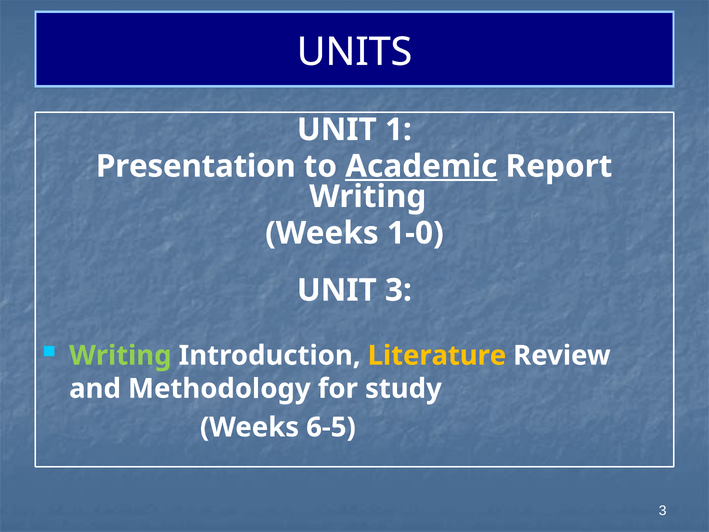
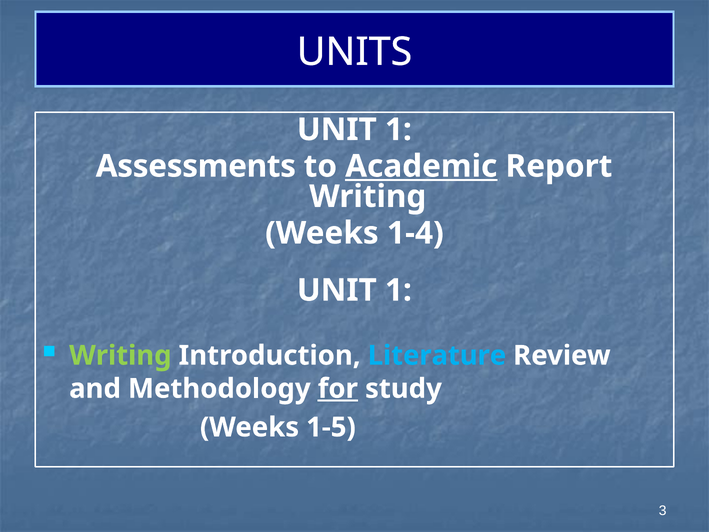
Presentation: Presentation -> Assessments
1-0: 1-0 -> 1-4
3 at (398, 290): 3 -> 1
Literature colour: yellow -> light blue
for underline: none -> present
6-5: 6-5 -> 1-5
